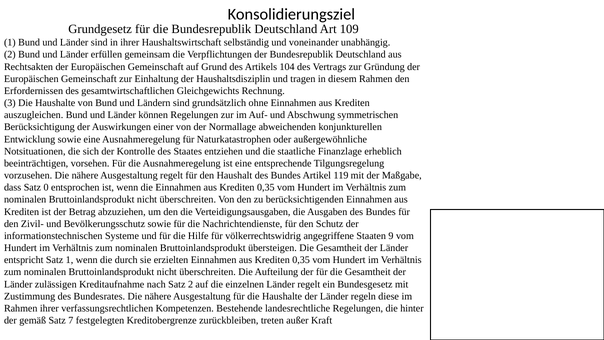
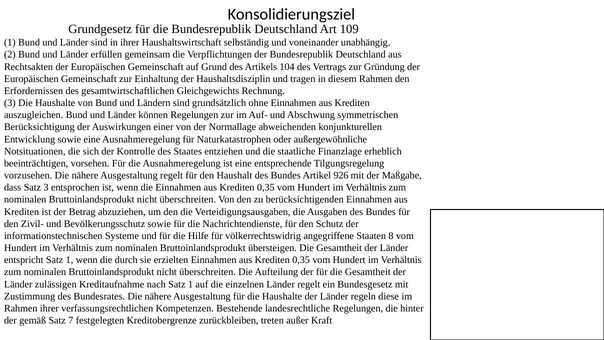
119: 119 -> 926
Satz 0: 0 -> 3
9: 9 -> 8
nach Satz 2: 2 -> 1
